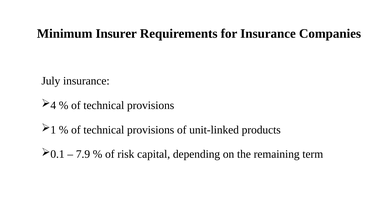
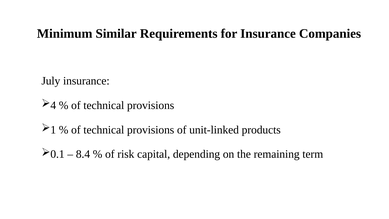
Insurer: Insurer -> Similar
7.9: 7.9 -> 8.4
